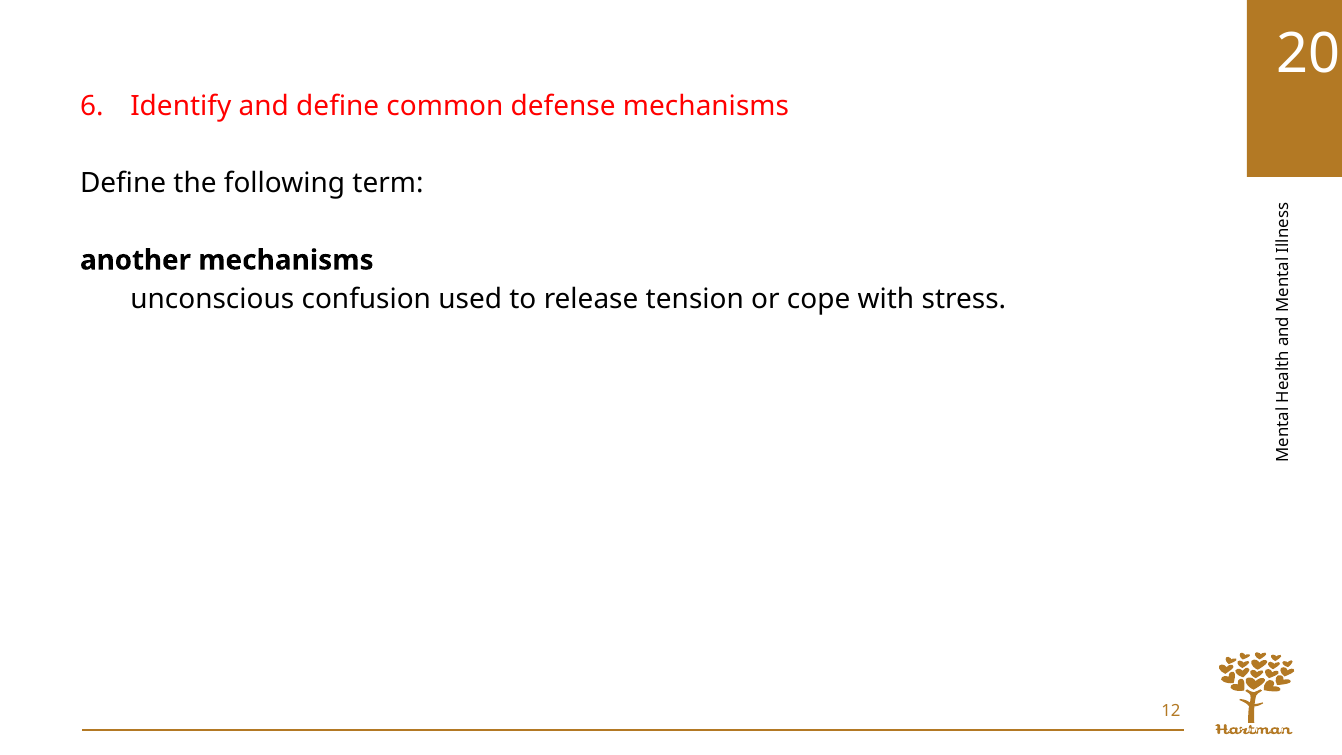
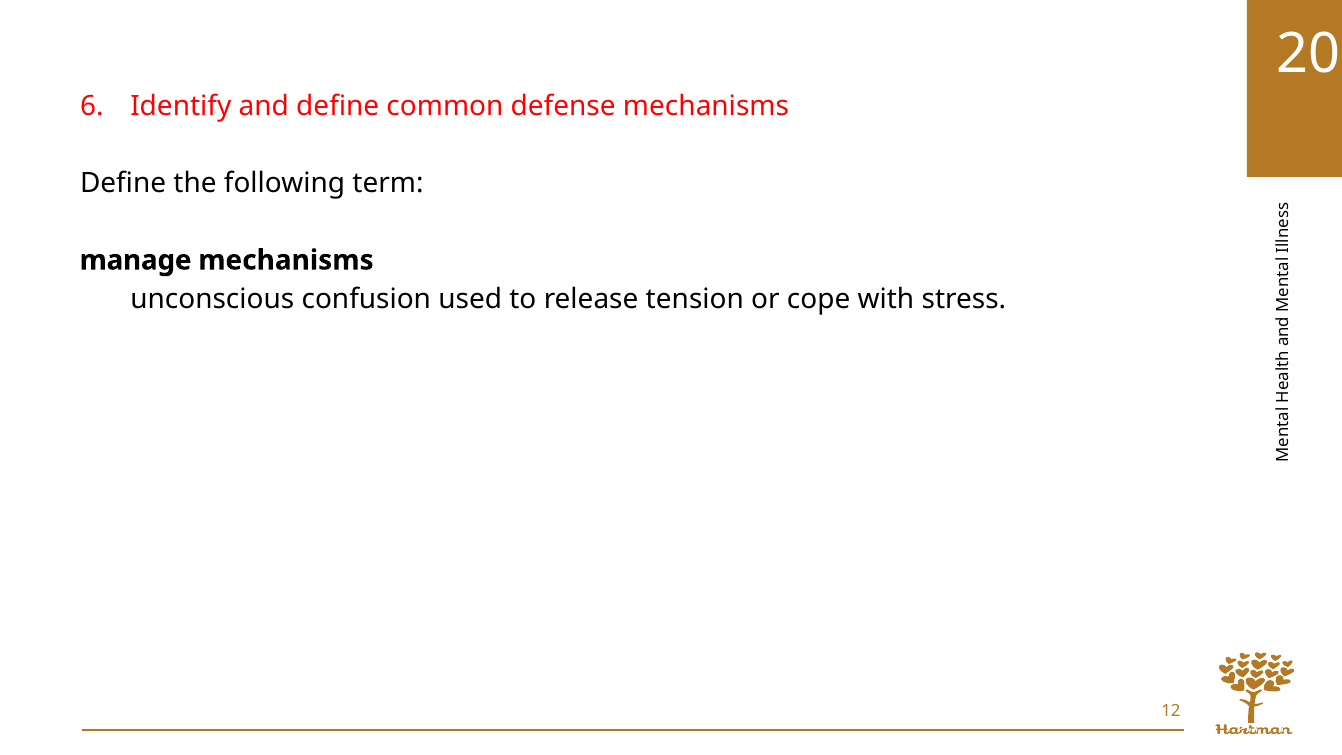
another: another -> manage
